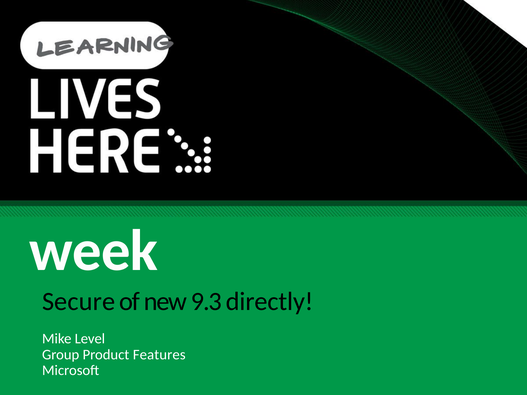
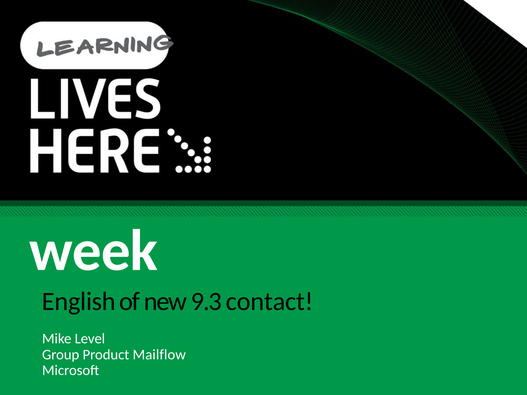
Secure: Secure -> English
directly: directly -> contact
Features: Features -> Mailflow
